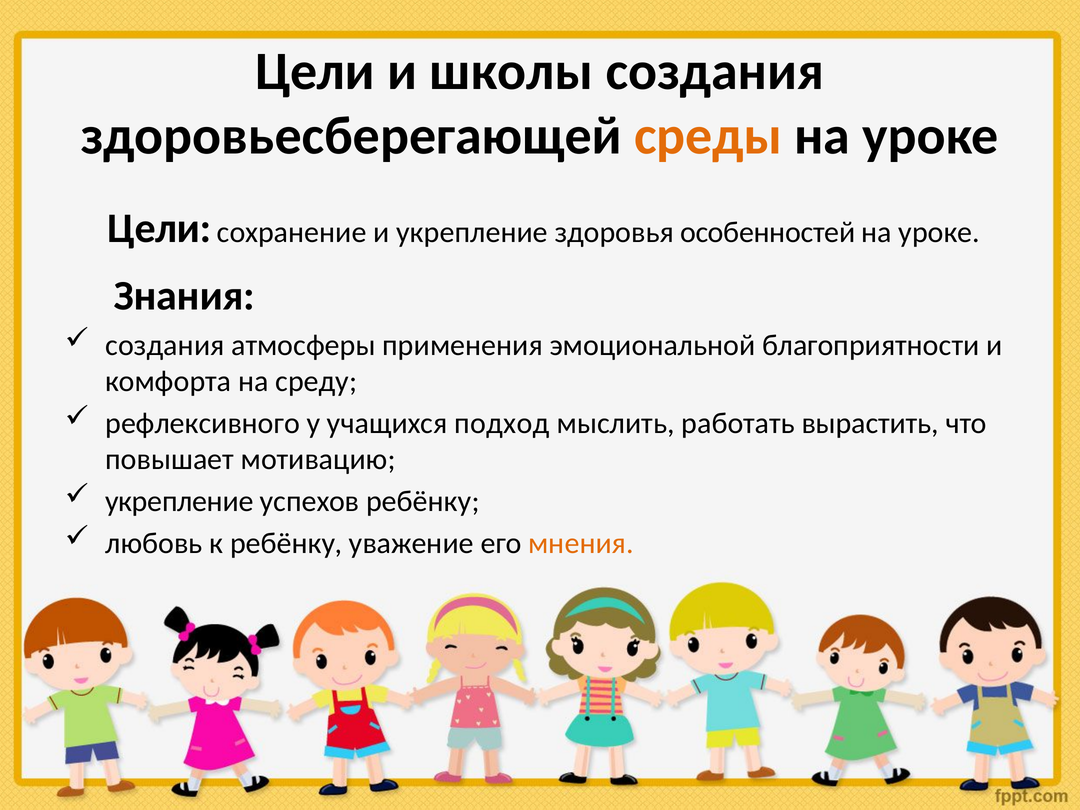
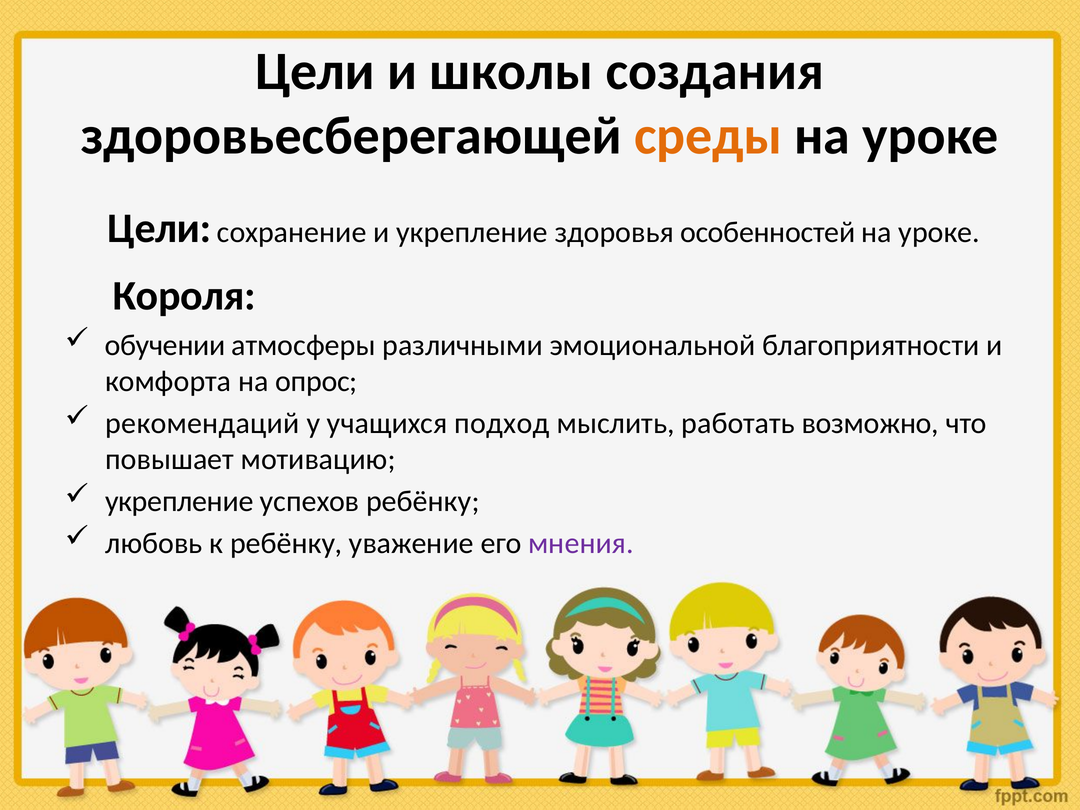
Знания: Знания -> Короля
создания at (165, 345): создания -> обучении
применения: применения -> различными
среду: среду -> опрос
рефлексивного: рефлексивного -> рекомендаций
вырастить: вырастить -> возможно
мнения colour: orange -> purple
